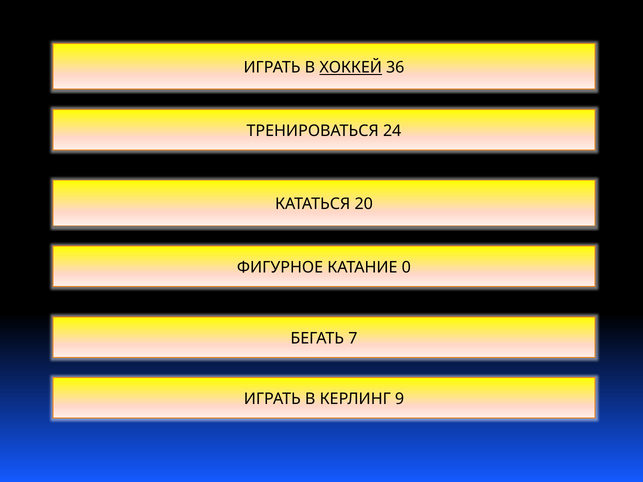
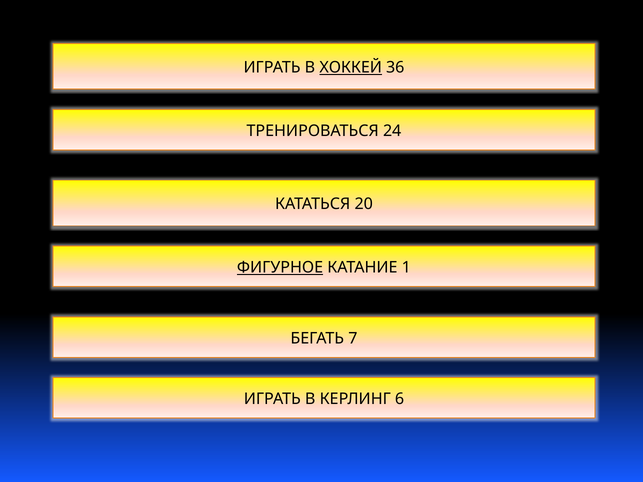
ФИГУРНОЕ underline: none -> present
0: 0 -> 1
9: 9 -> 6
